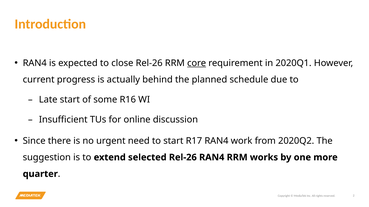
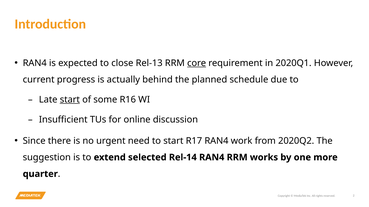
close Rel-26: Rel-26 -> Rel-13
start at (70, 100) underline: none -> present
selected Rel-26: Rel-26 -> Rel-14
